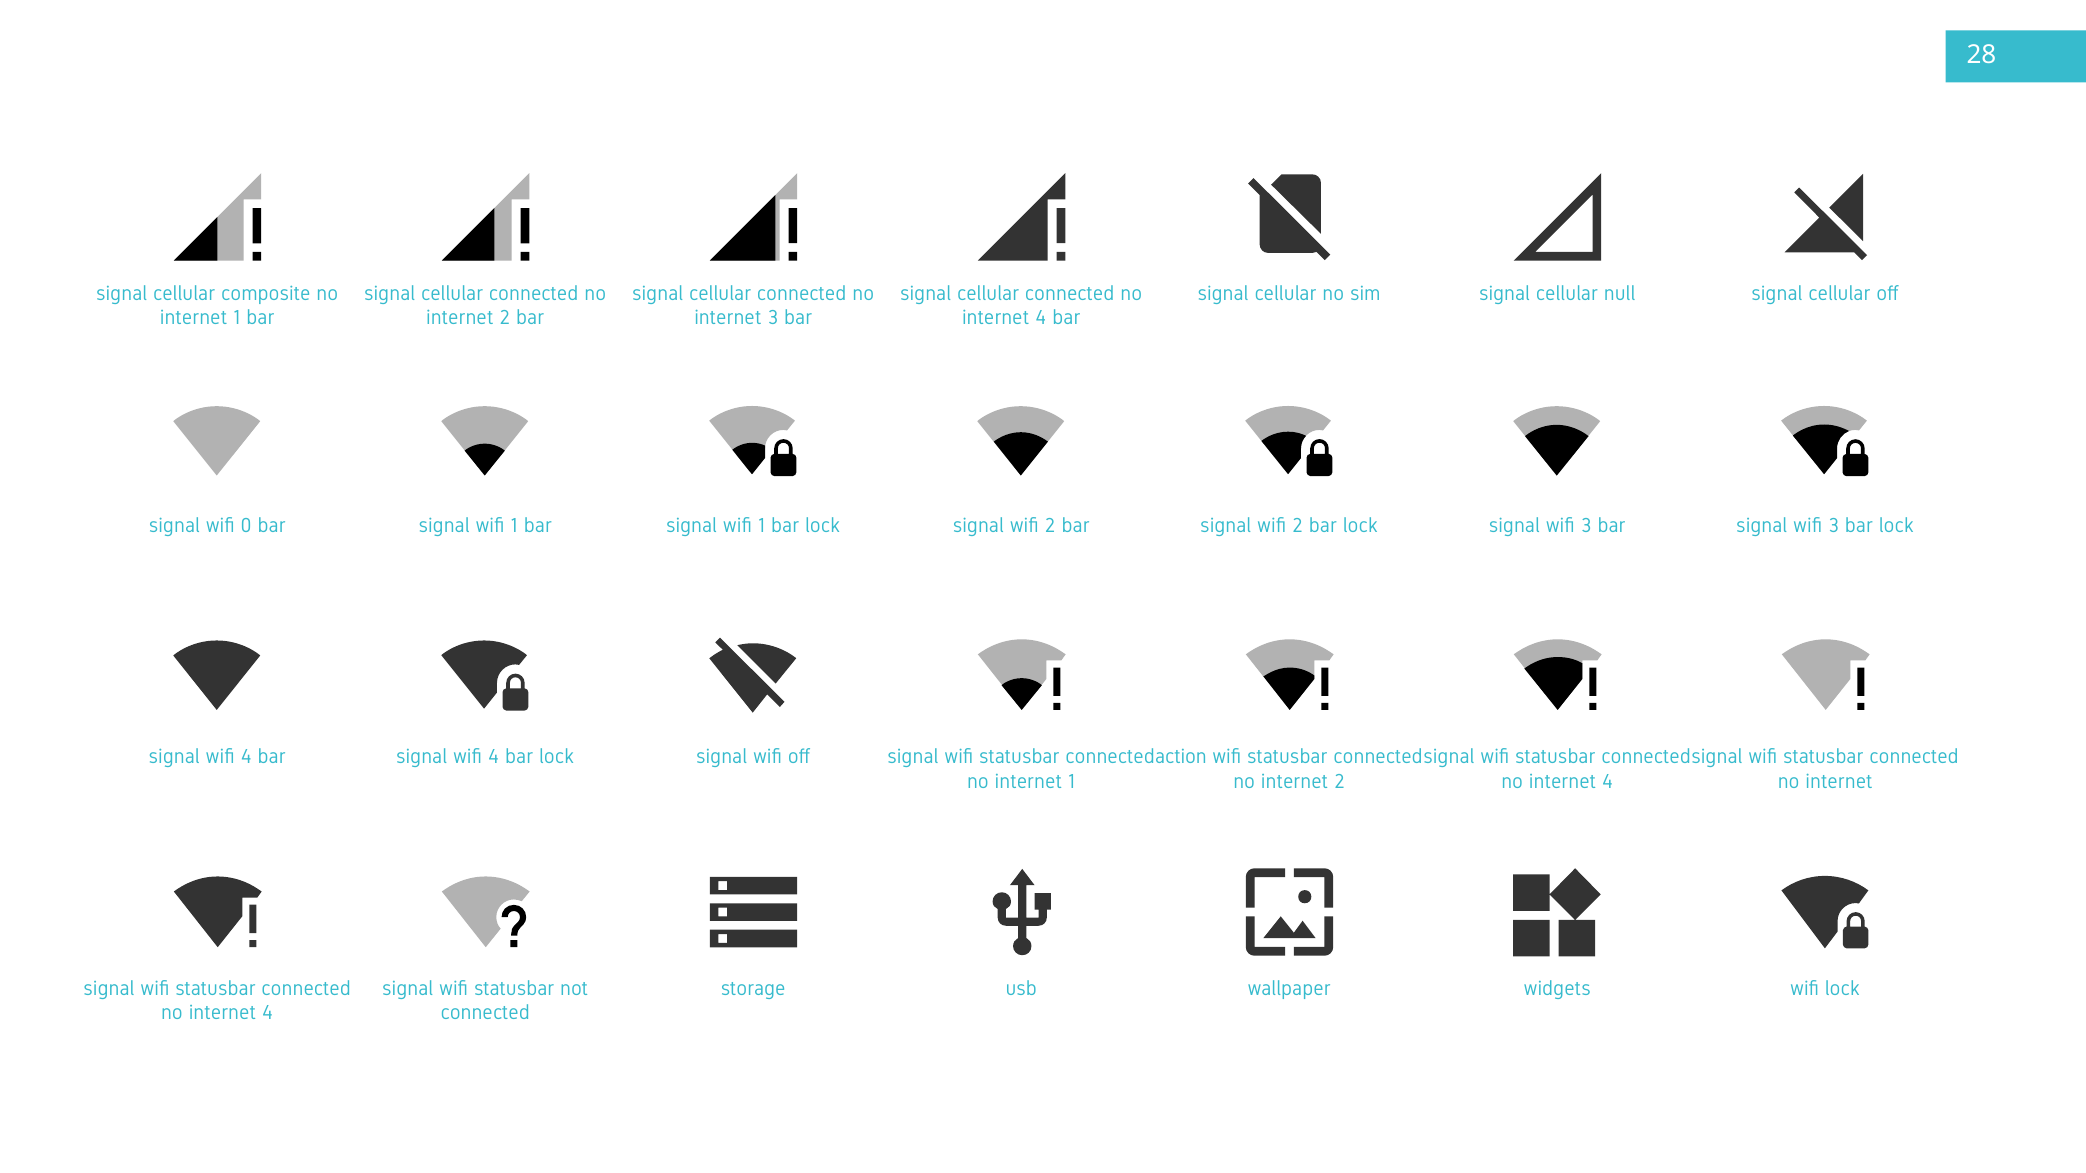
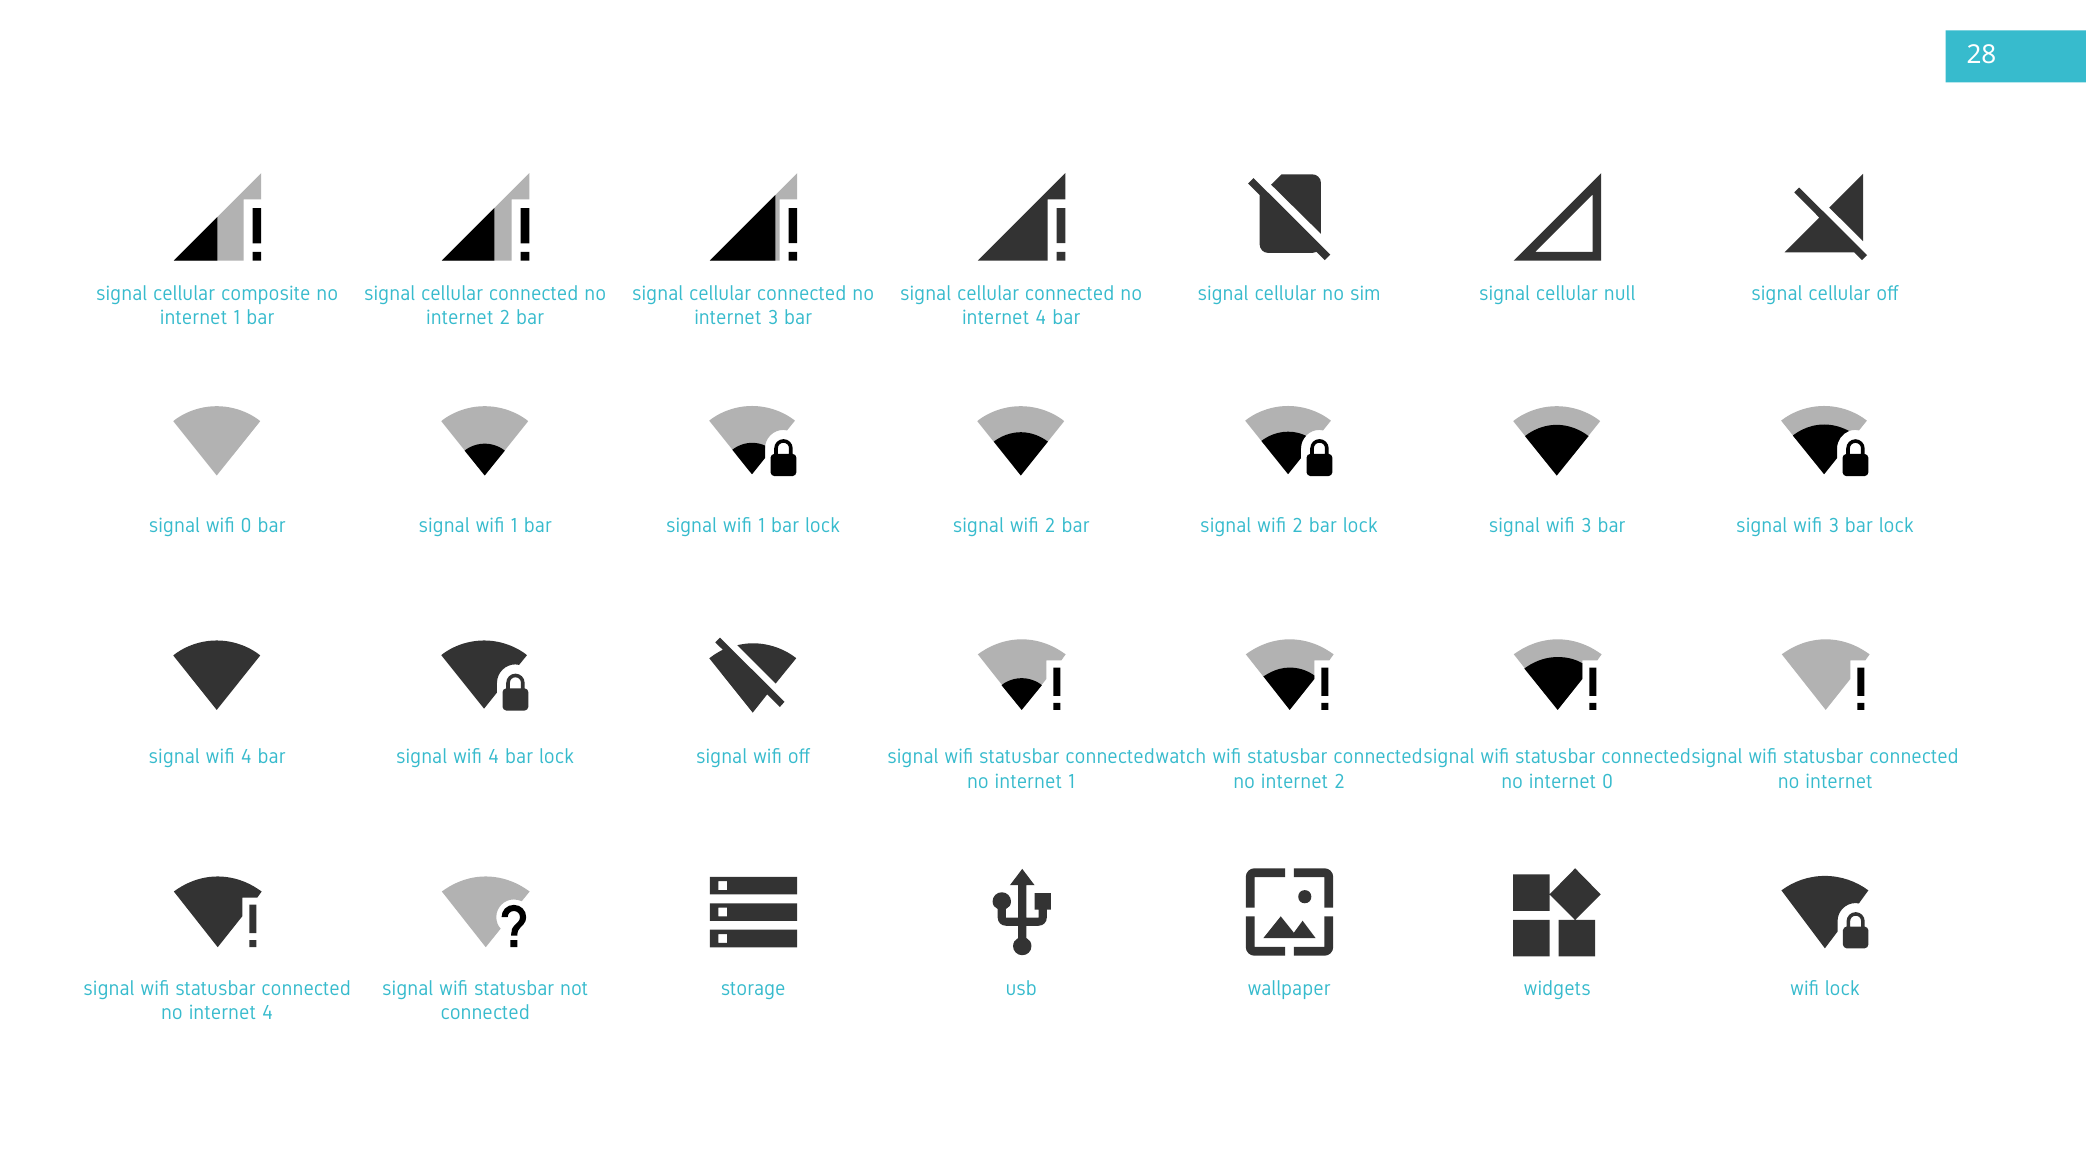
action: action -> watch
4 at (1608, 782): 4 -> 0
